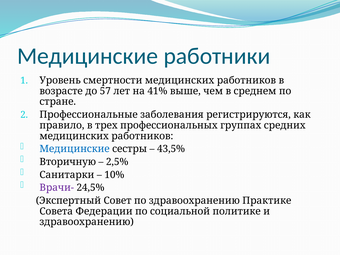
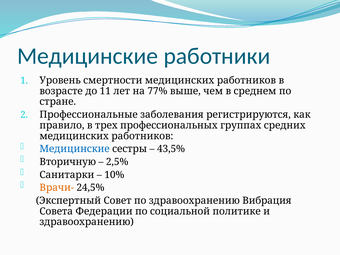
57: 57 -> 11
41%: 41% -> 77%
Врачи- colour: purple -> orange
Практике: Практике -> Вибрация
